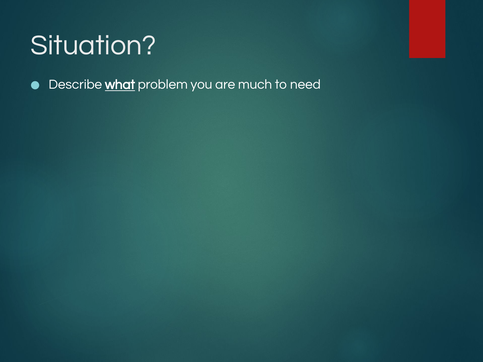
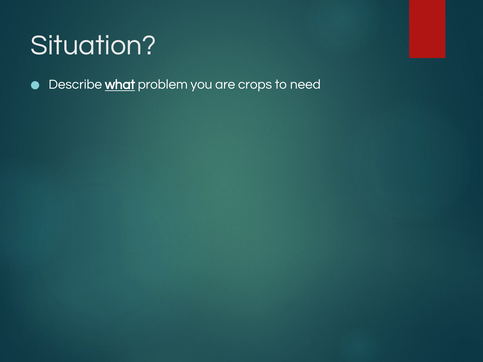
much: much -> crops
